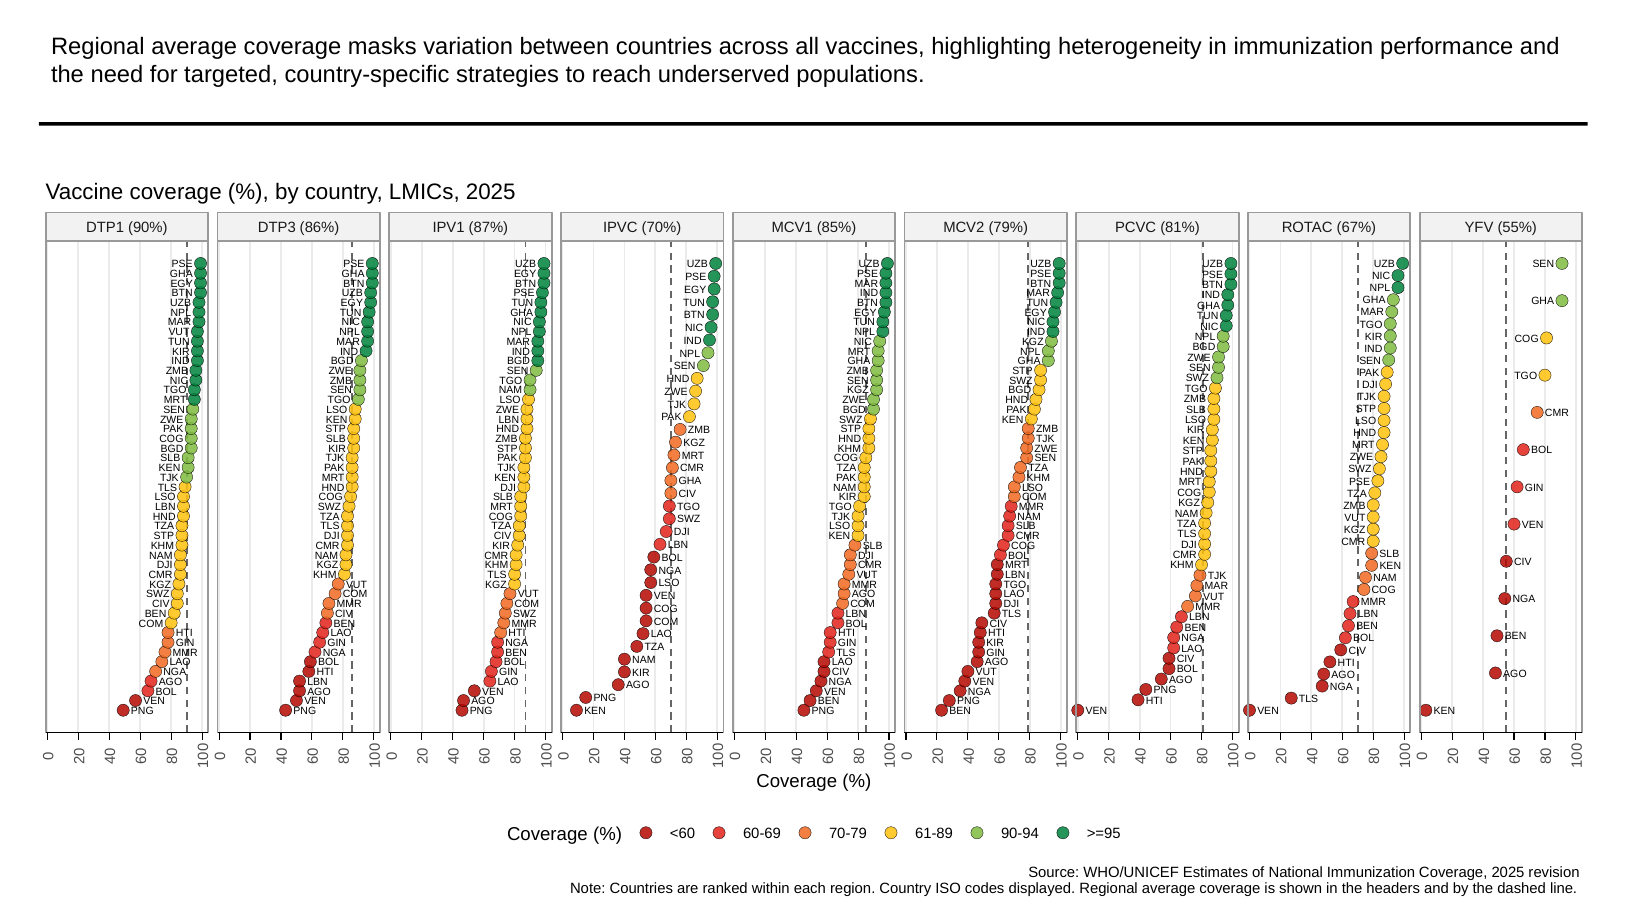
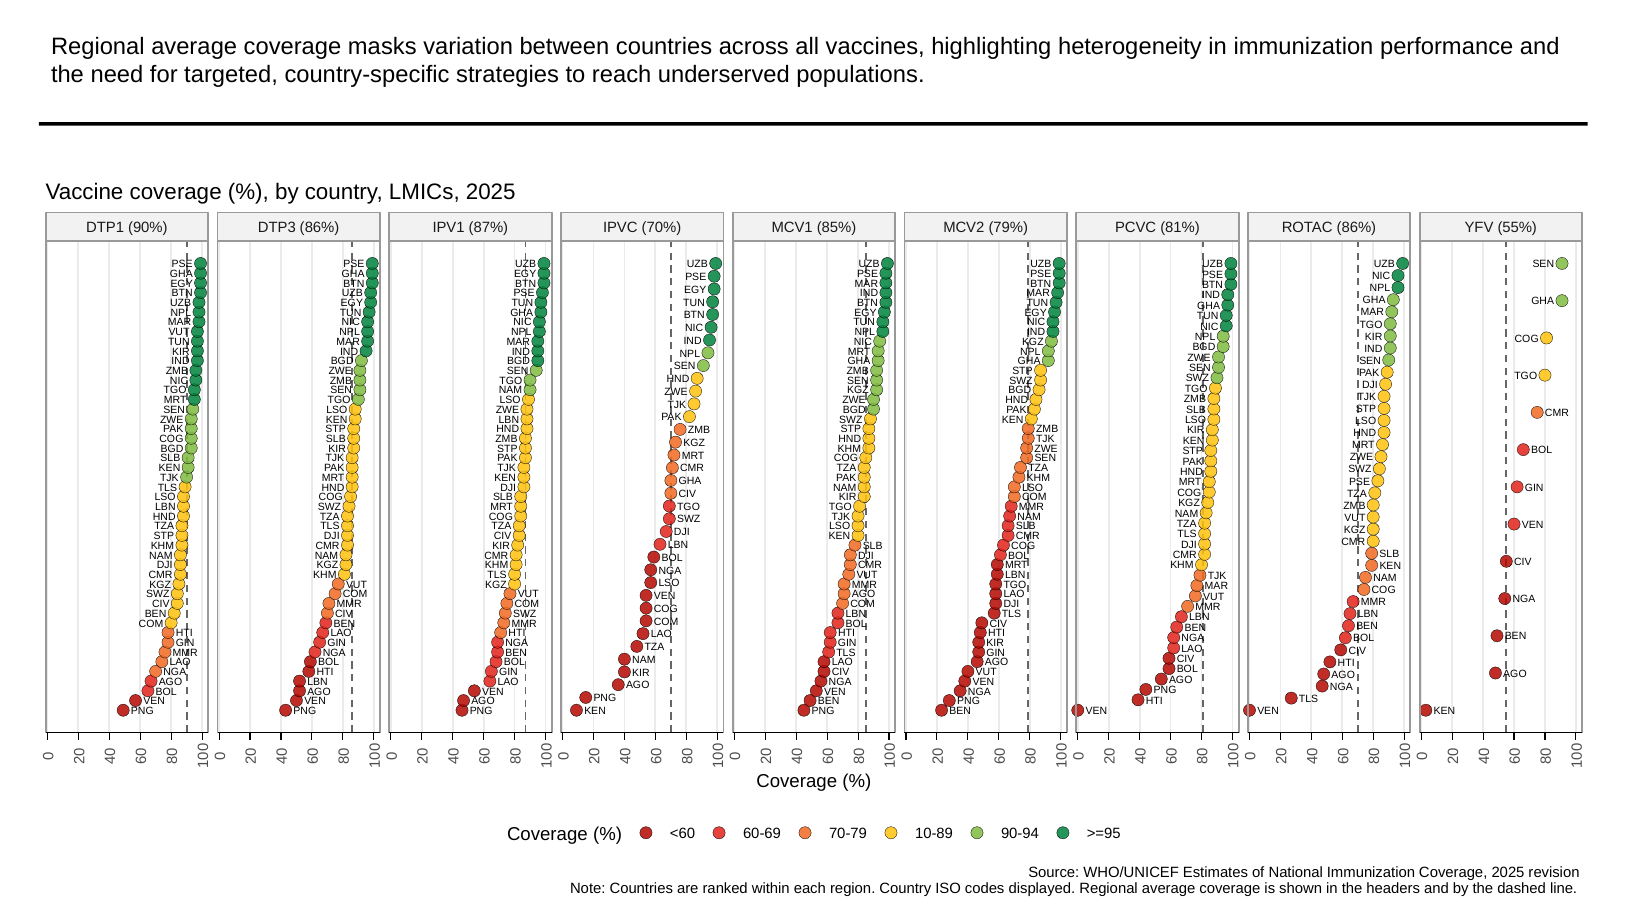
ROTAC 67%: 67% -> 86%
61-89: 61-89 -> 10-89
